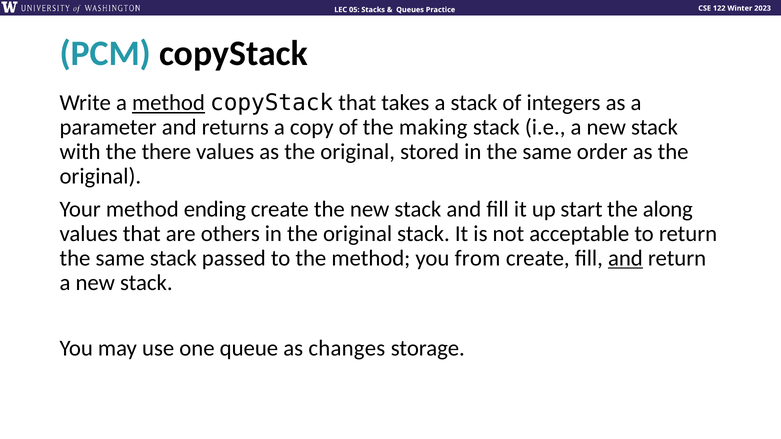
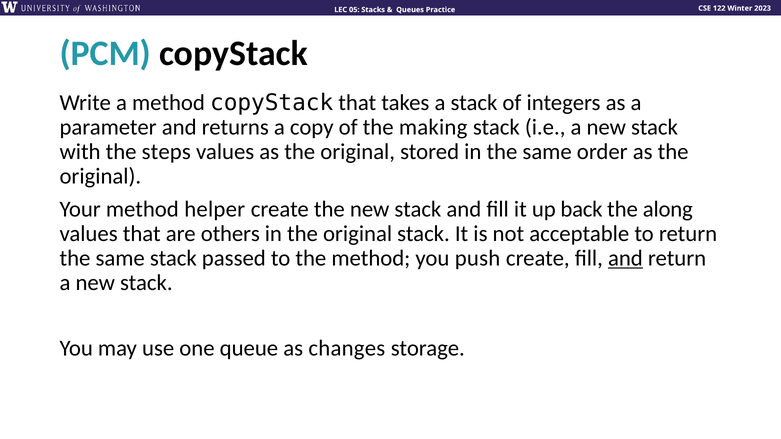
method at (168, 103) underline: present -> none
there: there -> steps
ending: ending -> helper
start: start -> back
from: from -> push
